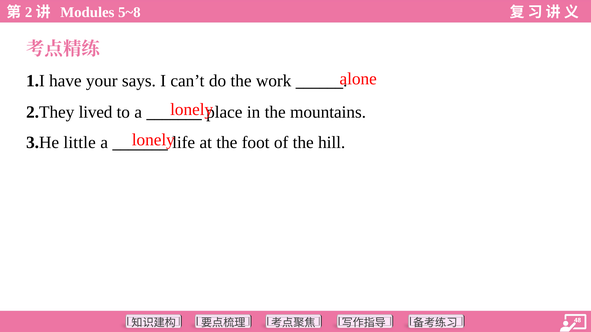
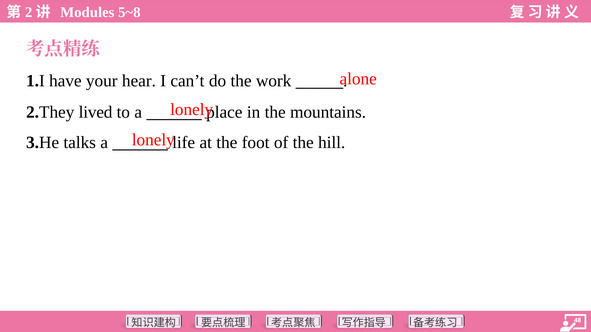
says: says -> hear
little: little -> talks
